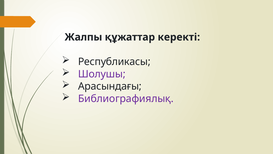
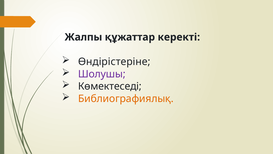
Республикасы: Республикасы -> Өндірістеріне
Арасындағы: Арасындағы -> Көмектеседі
Библиографиялық colour: purple -> orange
